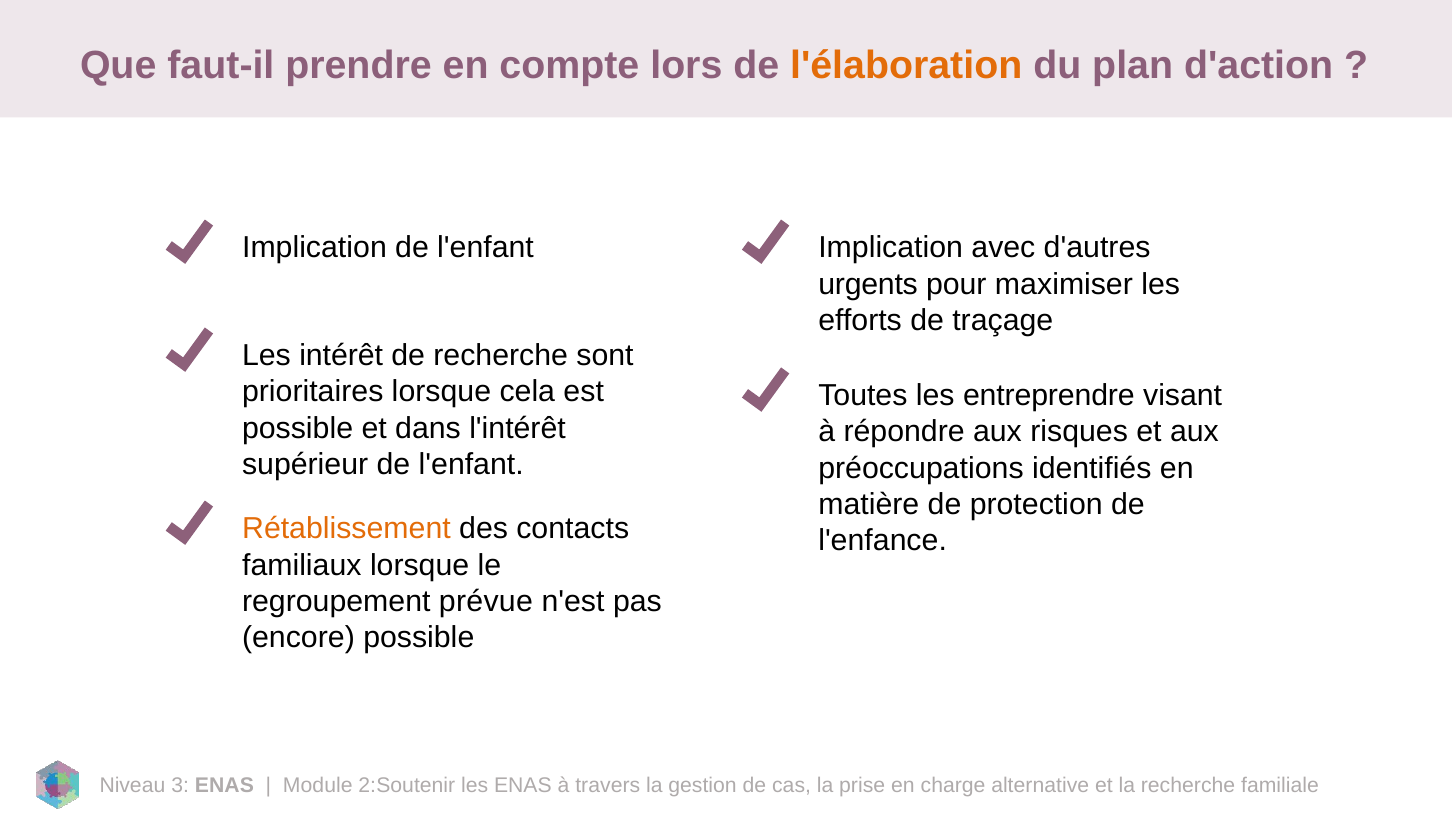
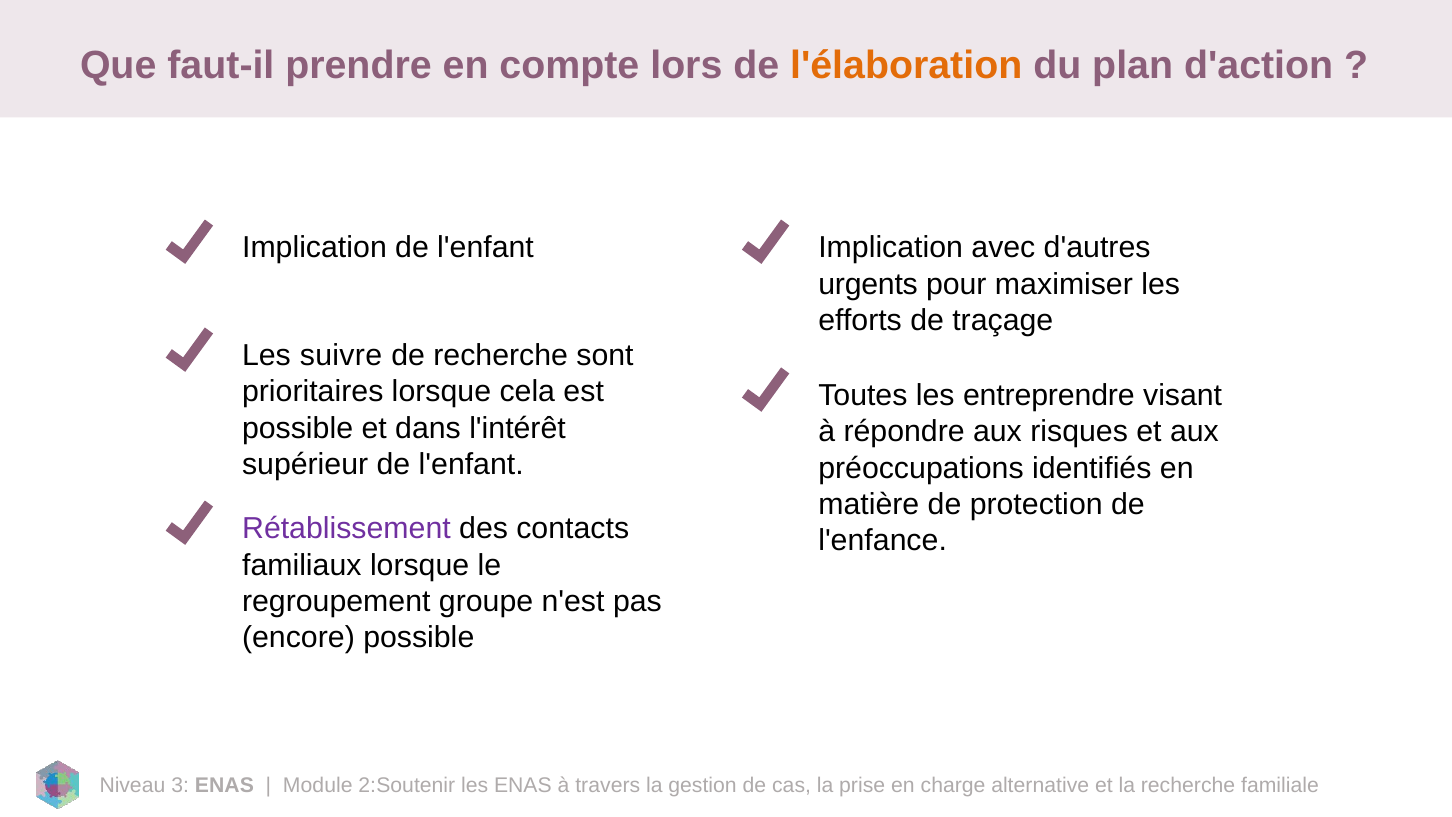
intérêt: intérêt -> suivre
Rétablissement colour: orange -> purple
prévue: prévue -> groupe
